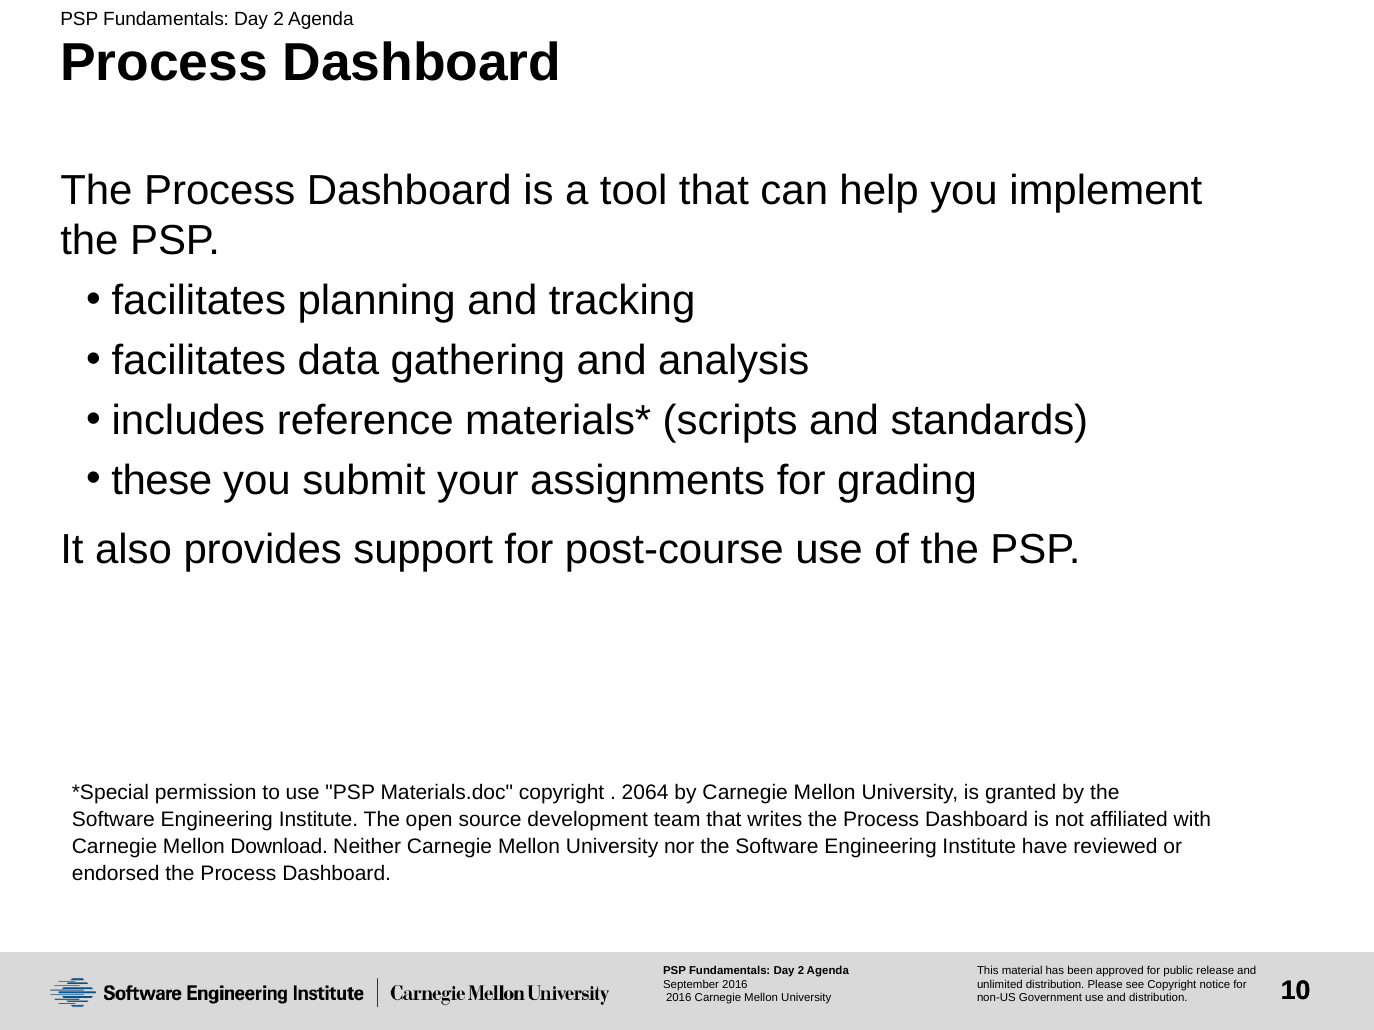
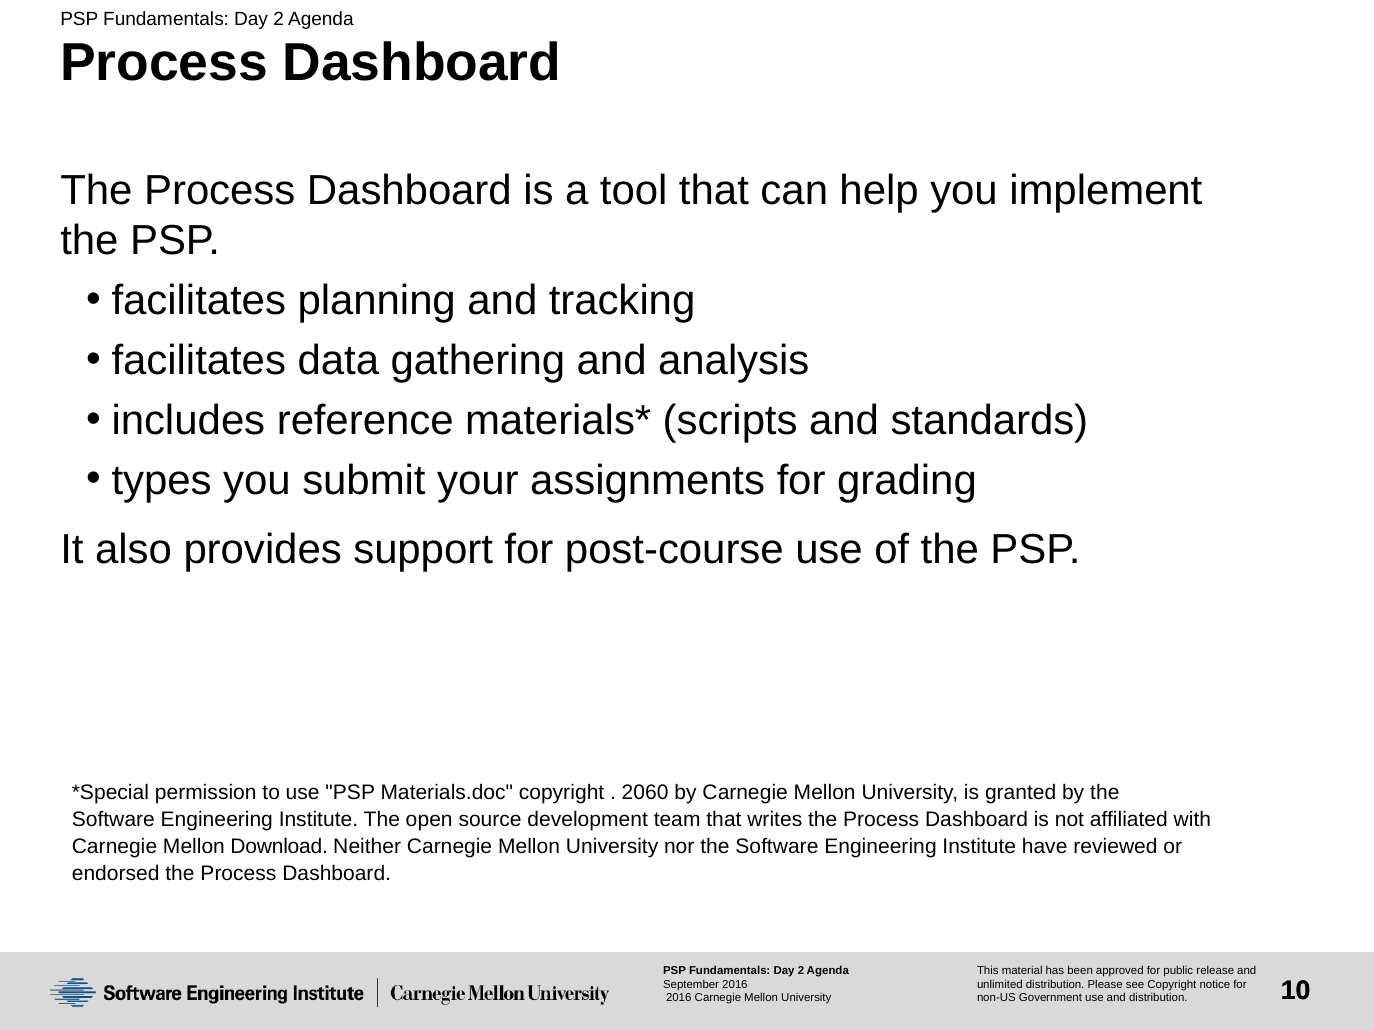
these: these -> types
2064: 2064 -> 2060
